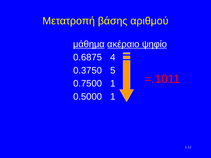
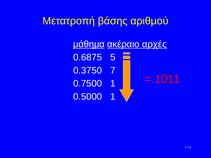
ψηφίο: ψηφίο -> αρχές
4: 4 -> 5
5: 5 -> 7
